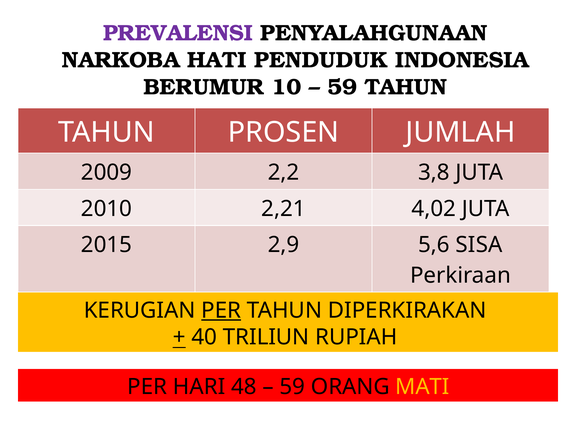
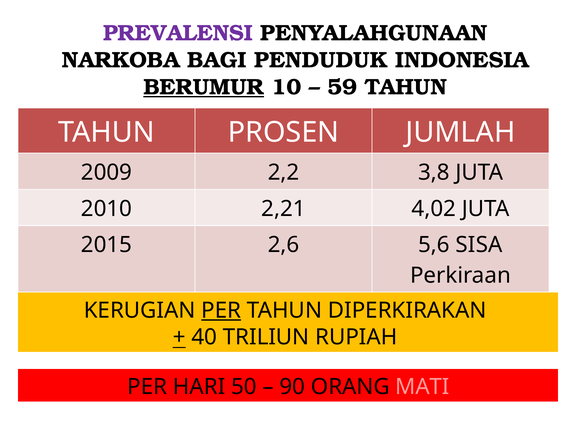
HATI: HATI -> BAGI
BERUMUR underline: none -> present
2,9: 2,9 -> 2,6
48: 48 -> 50
59 at (292, 387): 59 -> 90
MATI colour: yellow -> pink
